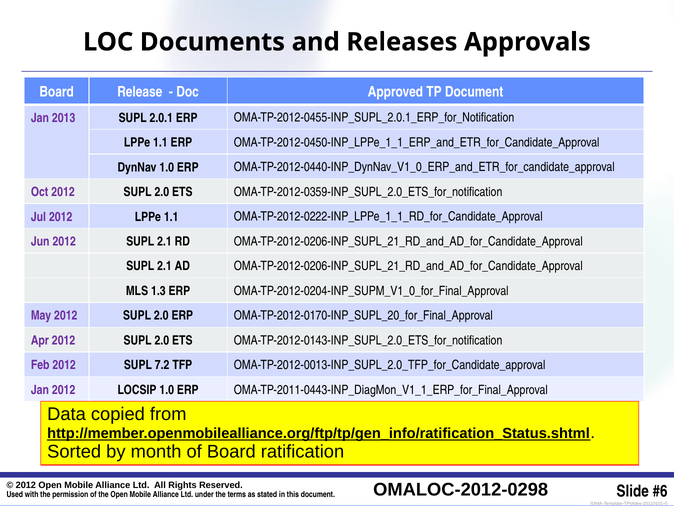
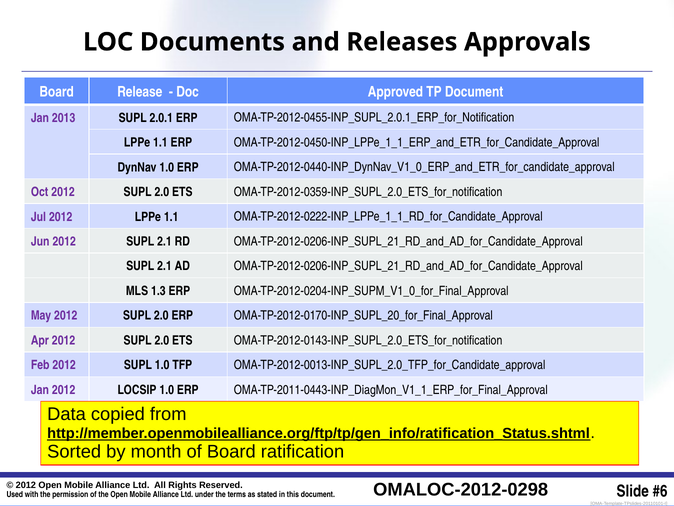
SUPL 7.2: 7.2 -> 1.0
